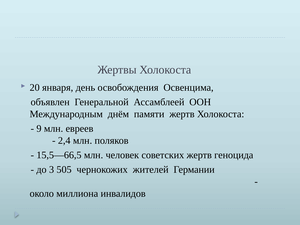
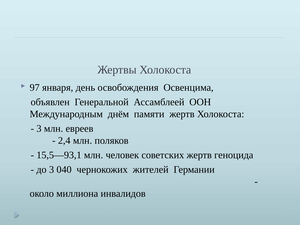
20: 20 -> 97
9 at (39, 129): 9 -> 3
15,5—66,5: 15,5—66,5 -> 15,5—93,1
505: 505 -> 040
